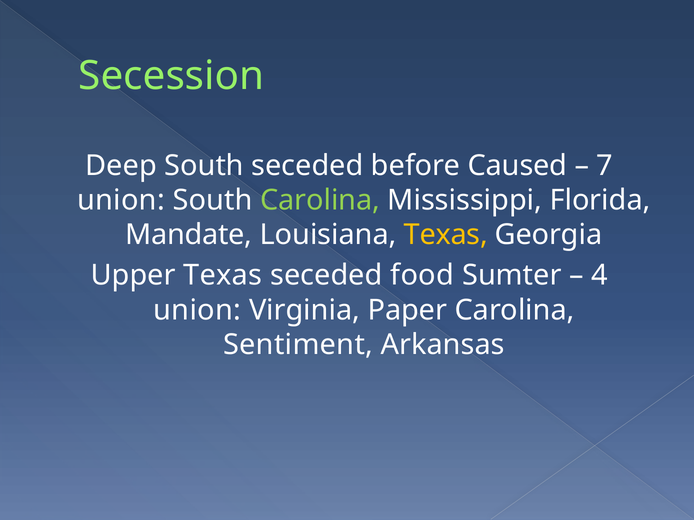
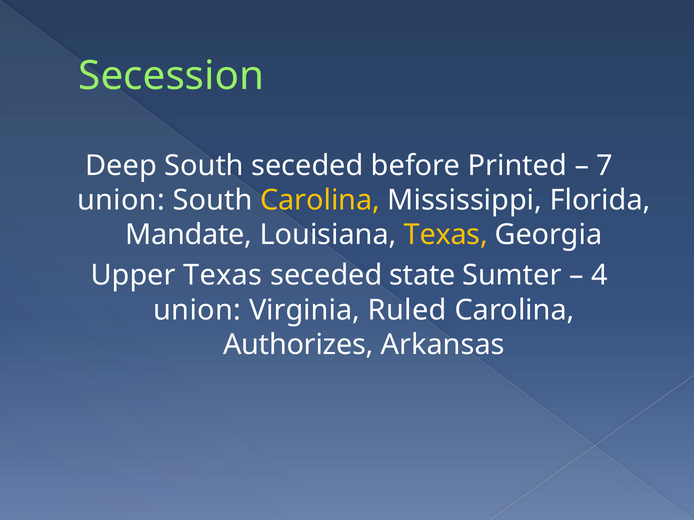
Caused: Caused -> Printed
Carolina at (320, 200) colour: light green -> yellow
food: food -> state
Paper: Paper -> Ruled
Sentiment: Sentiment -> Authorizes
